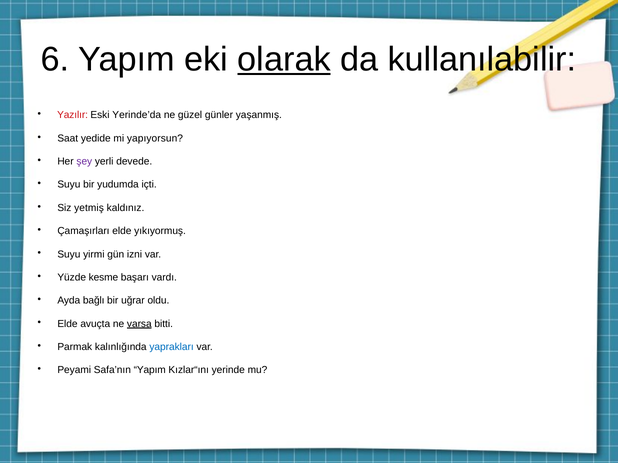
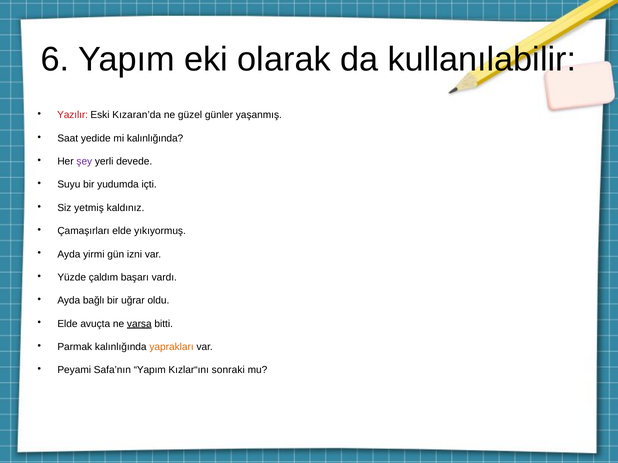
olarak underline: present -> none
Yerinde’da: Yerinde’da -> Kızaran’da
mi yapıyorsun: yapıyorsun -> kalınlığında
Suyu at (69, 254): Suyu -> Ayda
kesme: kesme -> çaldım
yaprakları colour: blue -> orange
yerinde: yerinde -> sonraki
